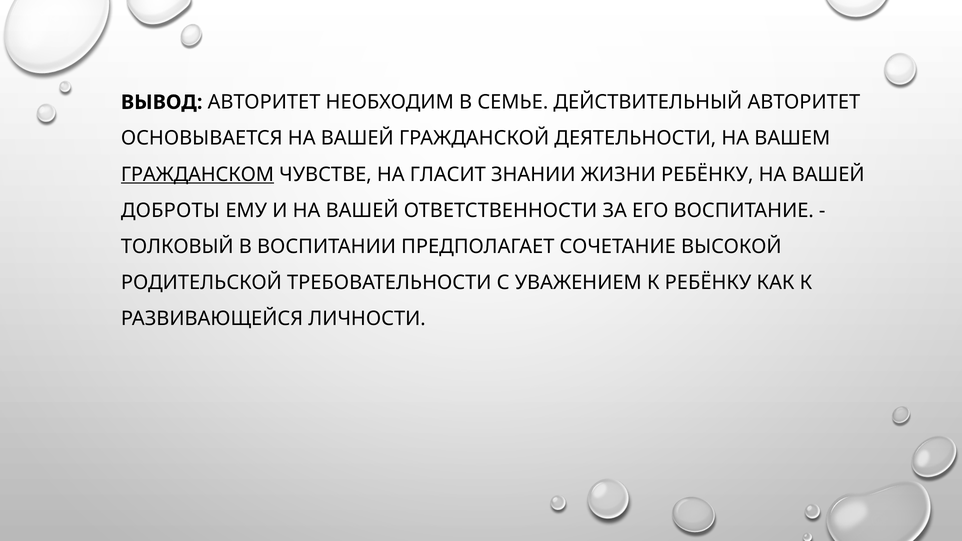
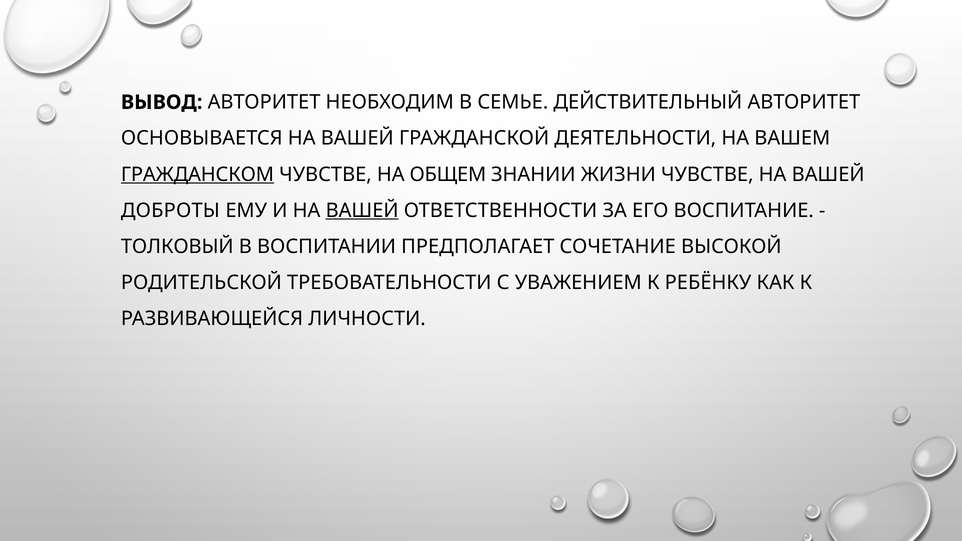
ГЛАСИТ: ГЛАСИТ -> ОБЩЕМ
ЖИЗНИ РЕБЁНКУ: РЕБЁНКУ -> ЧУВСТВЕ
ВАШЕЙ at (362, 211) underline: none -> present
